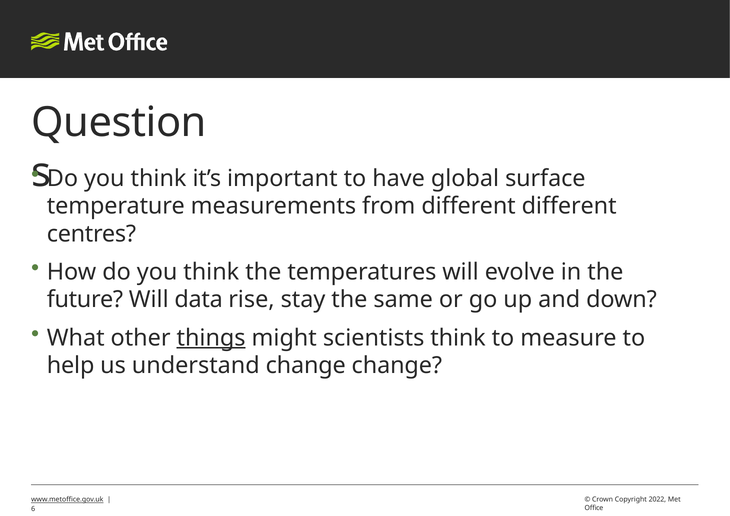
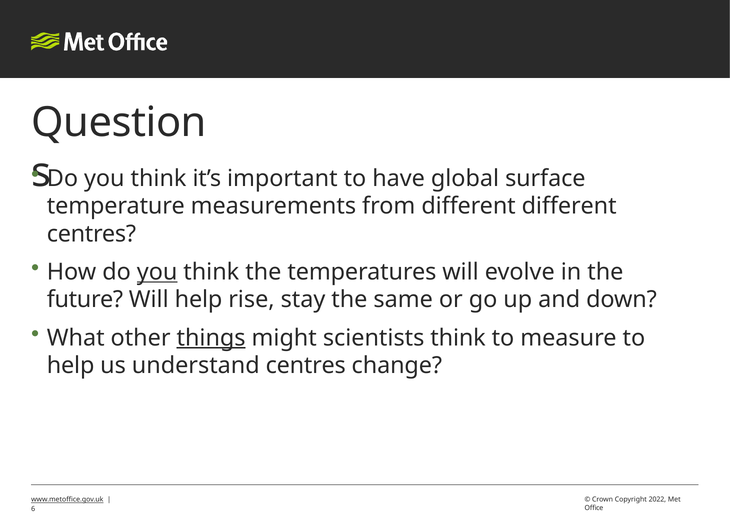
you at (157, 272) underline: none -> present
Will data: data -> help
understand change: change -> centres
